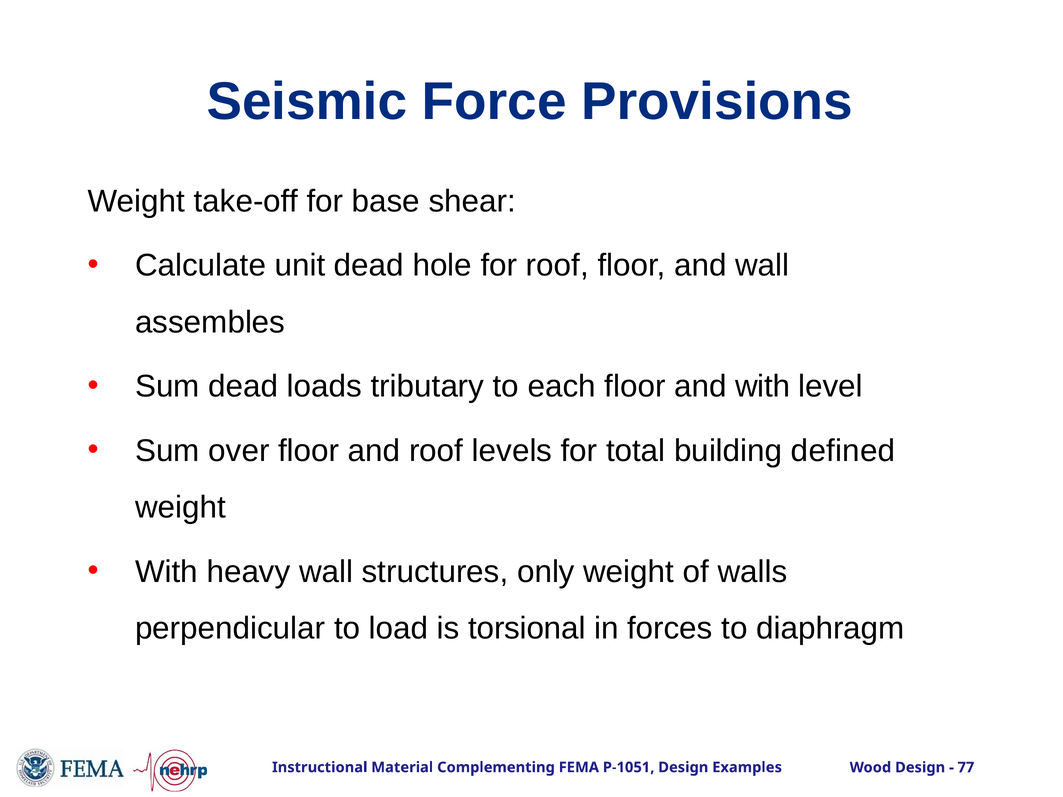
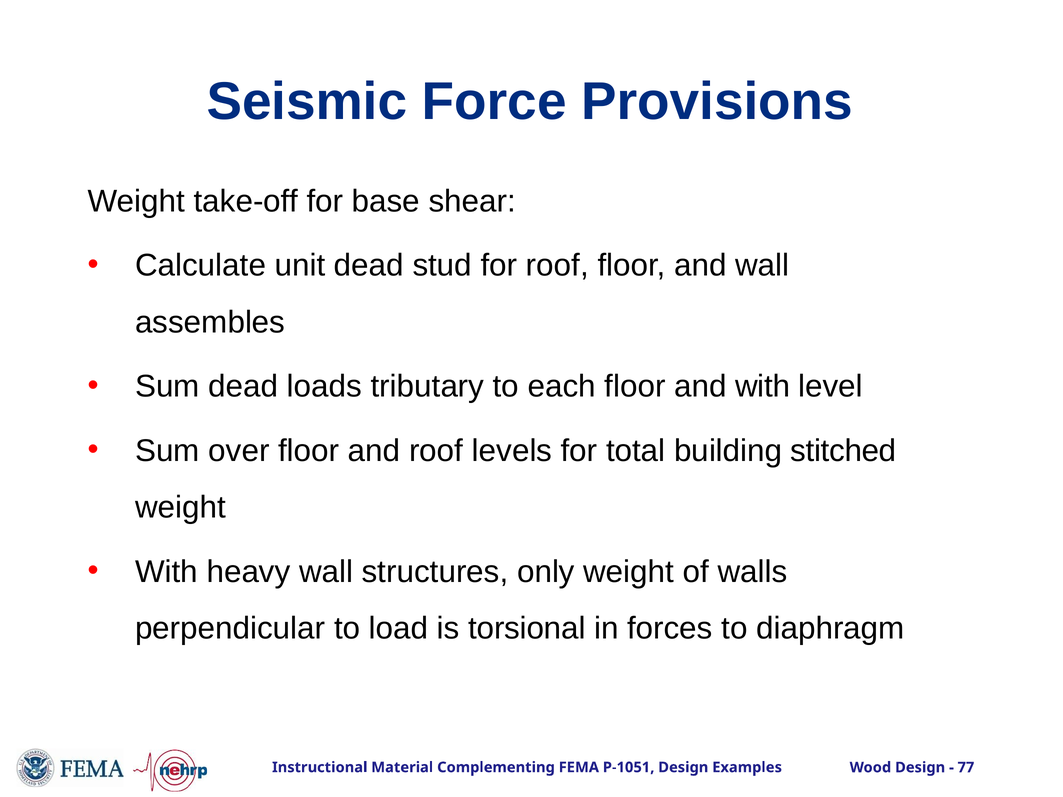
hole: hole -> stud
defined: defined -> stitched
